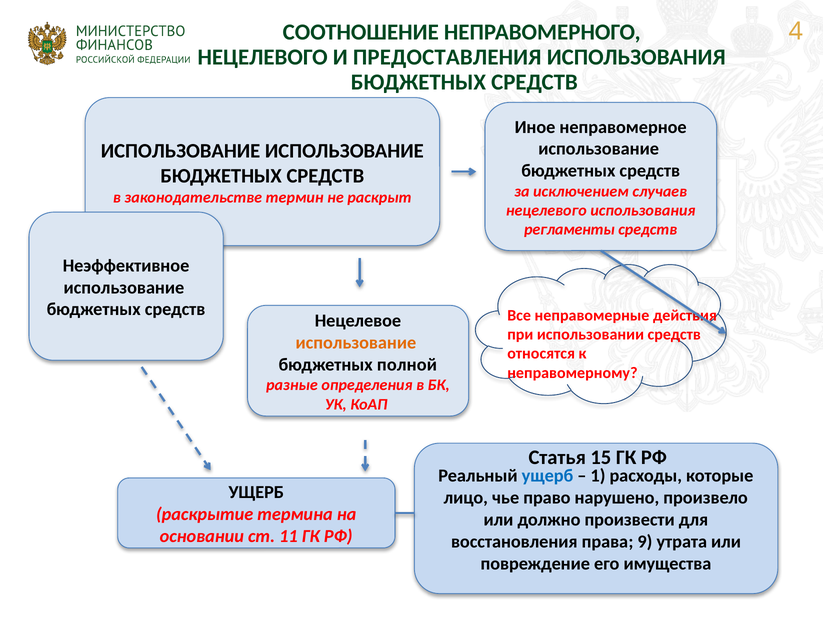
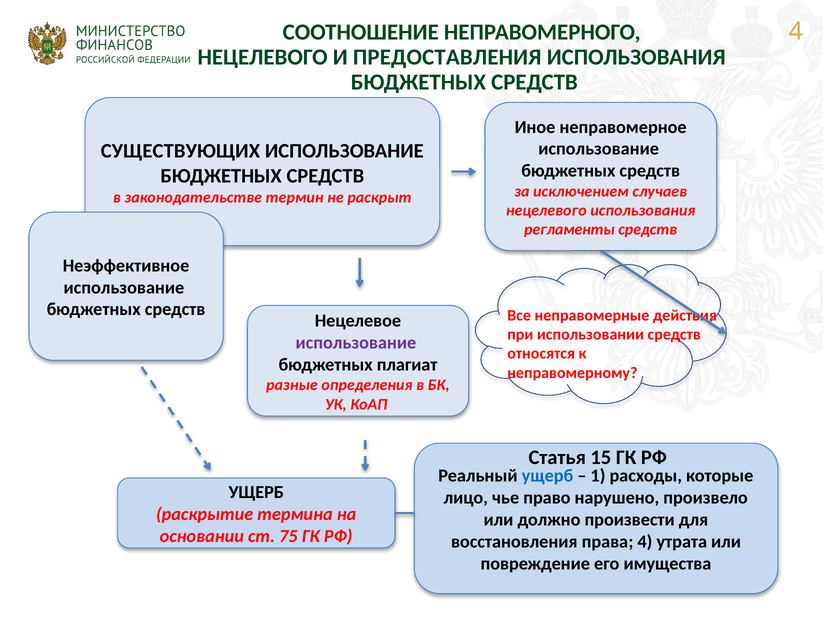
ИСПОЛЬЗОВАНИЕ at (181, 151): ИСПОЛЬЗОВАНИЕ -> СУЩЕСТВУЮЩИХ
использование at (356, 343) colour: orange -> purple
полной: полной -> плагиат
11: 11 -> 75
права 9: 9 -> 4
